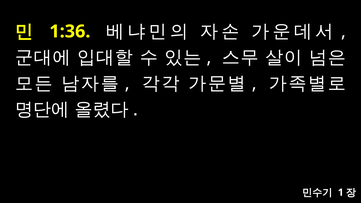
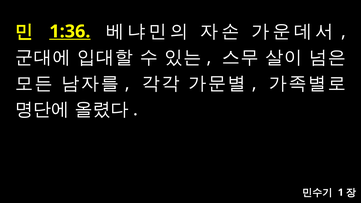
1:36 underline: none -> present
